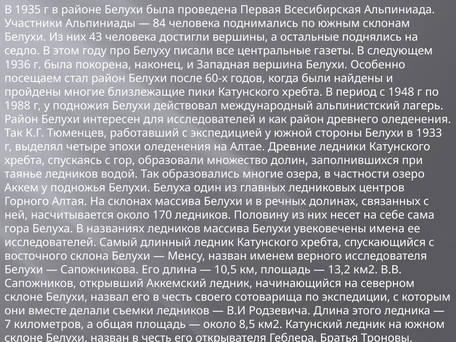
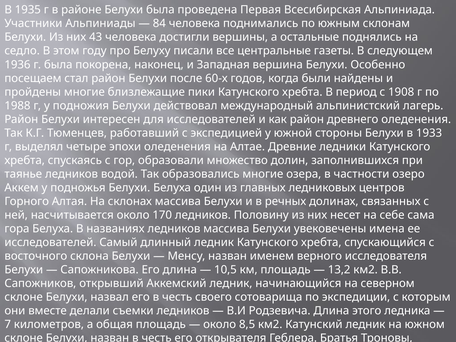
1948: 1948 -> 1908
